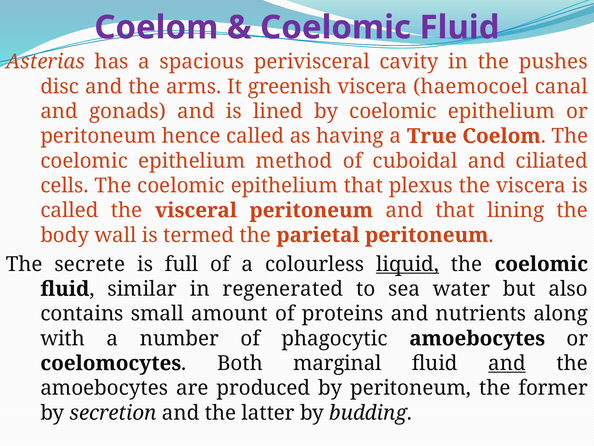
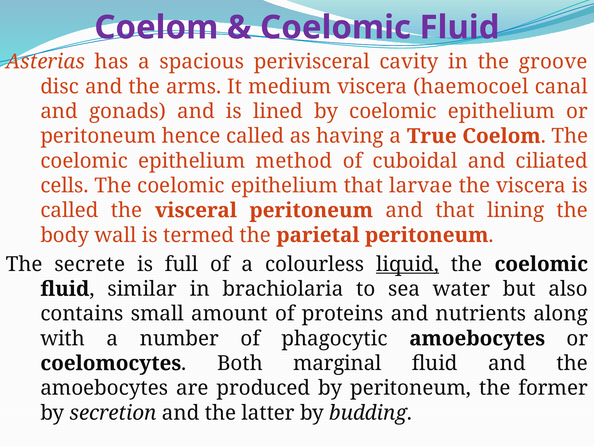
pushes: pushes -> groove
greenish: greenish -> medium
plexus: plexus -> larvae
regenerated: regenerated -> brachiolaria
and at (507, 363) underline: present -> none
